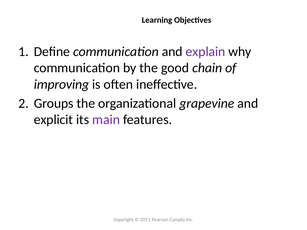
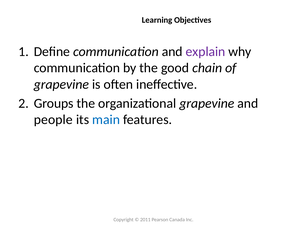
improving at (61, 84): improving -> grapevine
explicit: explicit -> people
main colour: purple -> blue
